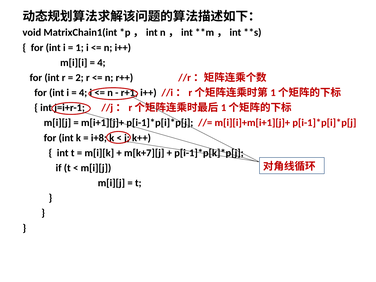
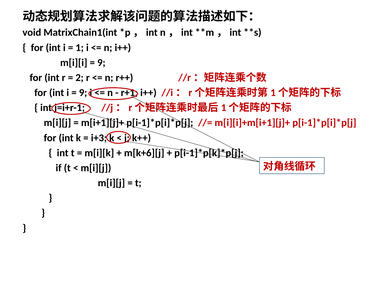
4 at (101, 63): 4 -> 9
4 at (83, 93): 4 -> 9
i+8: i+8 -> i+3
m[k+7][j: m[k+7][j -> m[k+6][j
